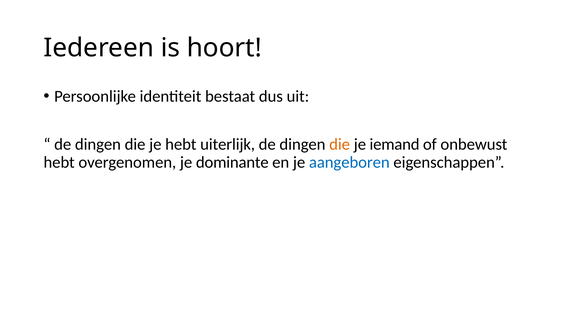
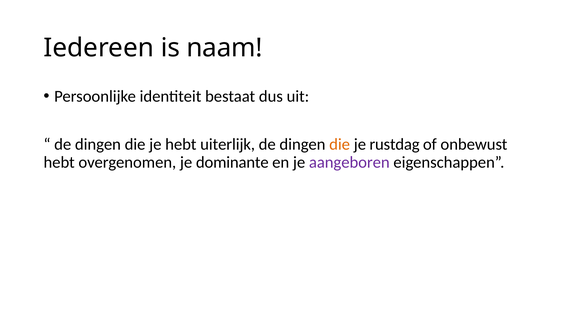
hoort: hoort -> naam
iemand: iemand -> rustdag
aangeboren colour: blue -> purple
